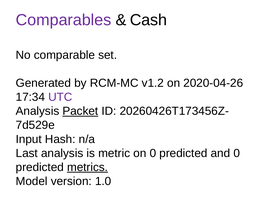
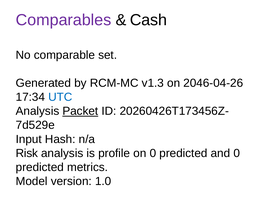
v1.2: v1.2 -> v1.3
2020-04-26: 2020-04-26 -> 2046-04-26
UTC colour: purple -> blue
Last: Last -> Risk
metric: metric -> profile
metrics underline: present -> none
